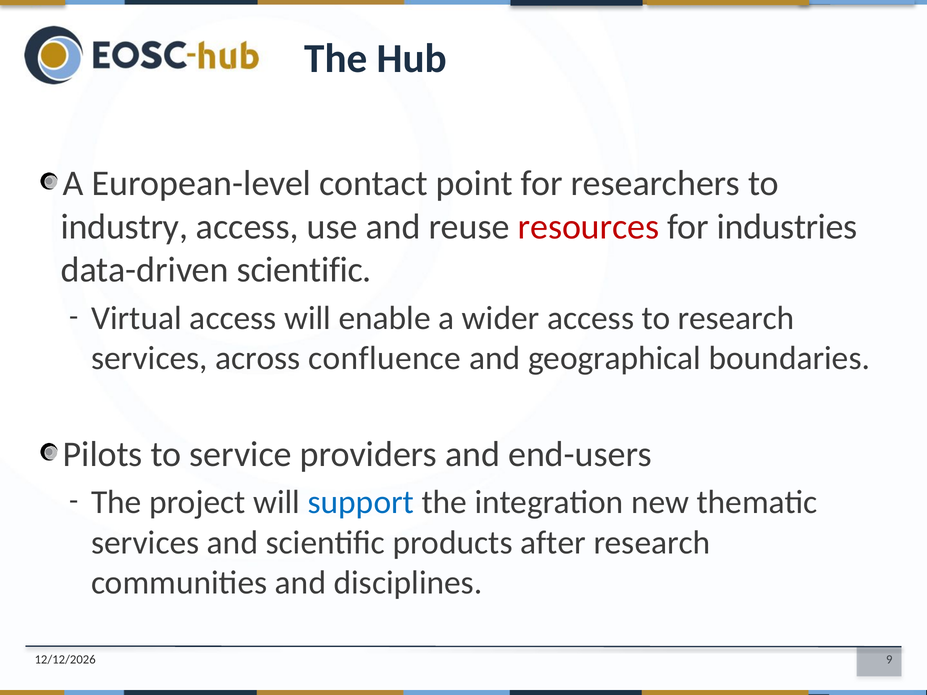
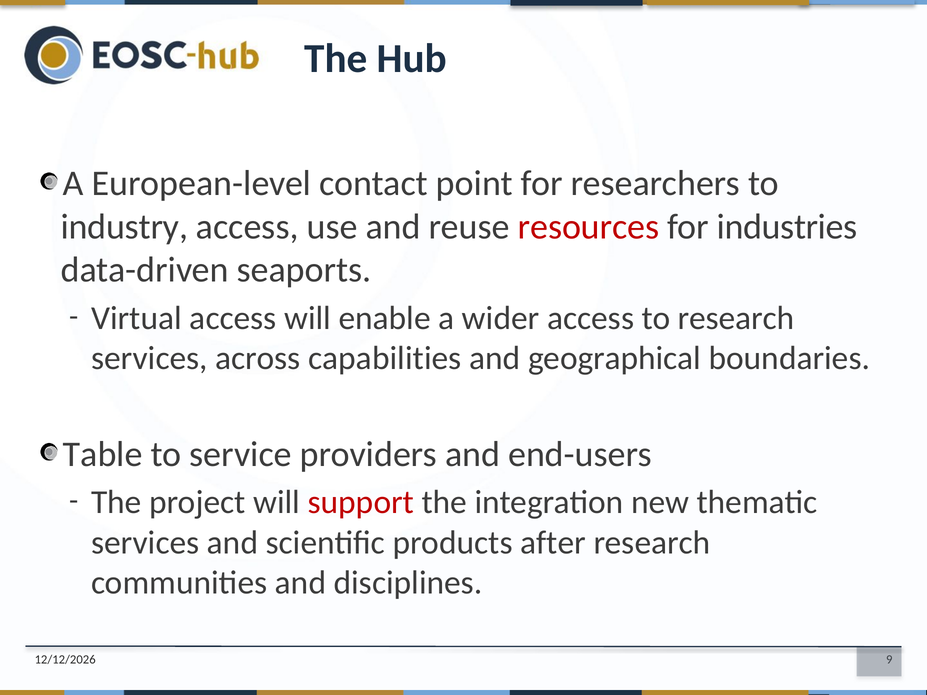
data-driven scientific: scientific -> seaports
confluence: confluence -> capabilities
Pilots: Pilots -> Table
support colour: blue -> red
